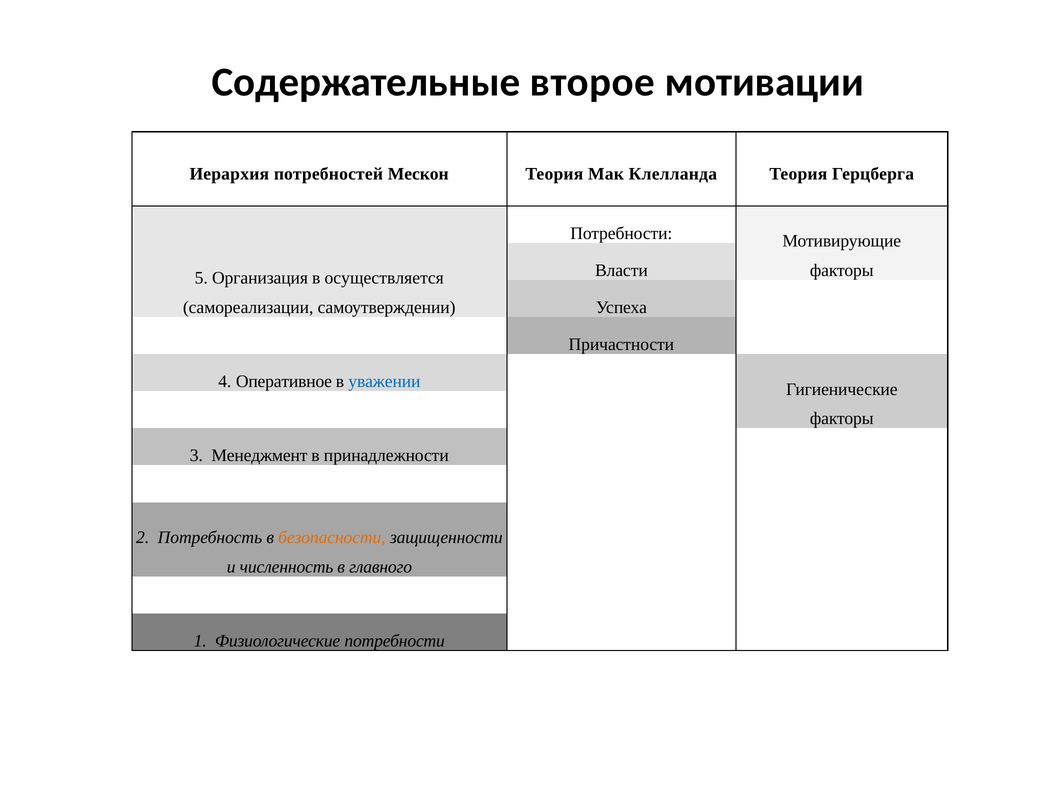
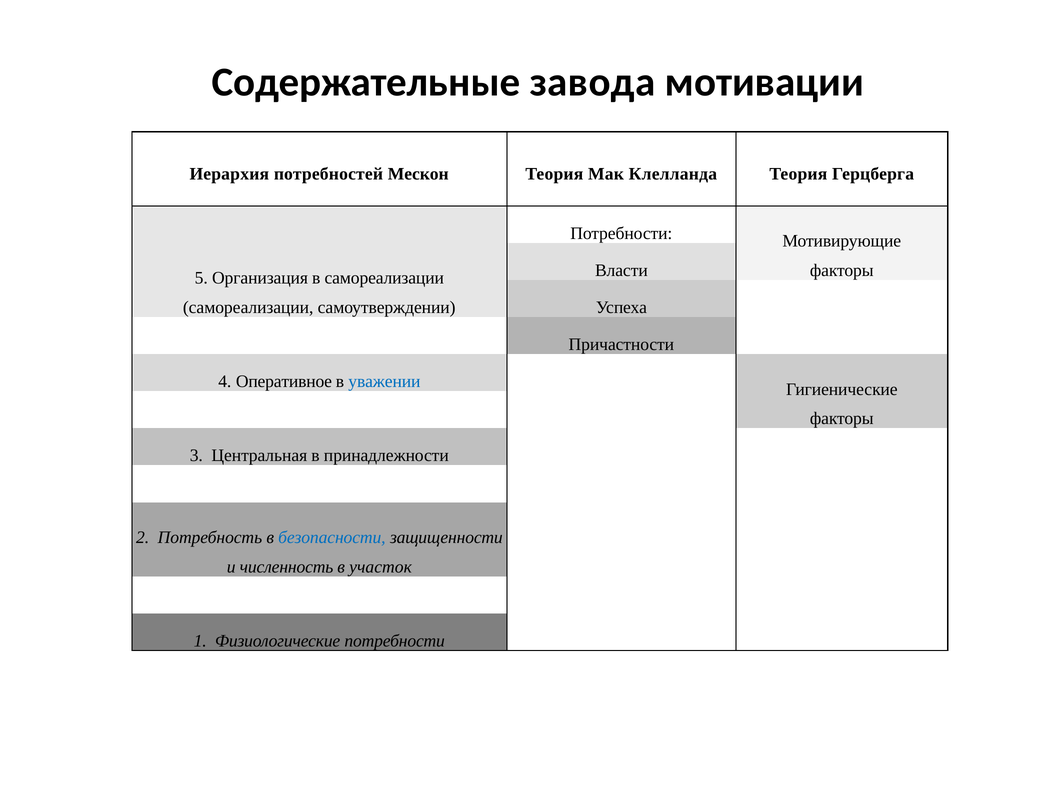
второе: второе -> завода
в осуществляется: осуществляется -> самореализации
Менеджмент: Менеджмент -> Центральная
безопасности colour: orange -> blue
главного: главного -> участок
